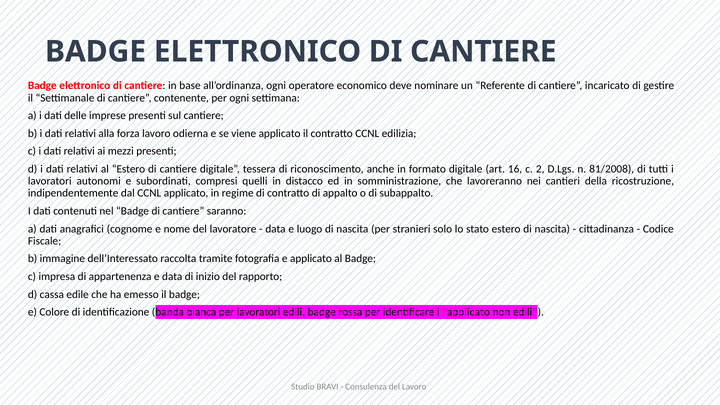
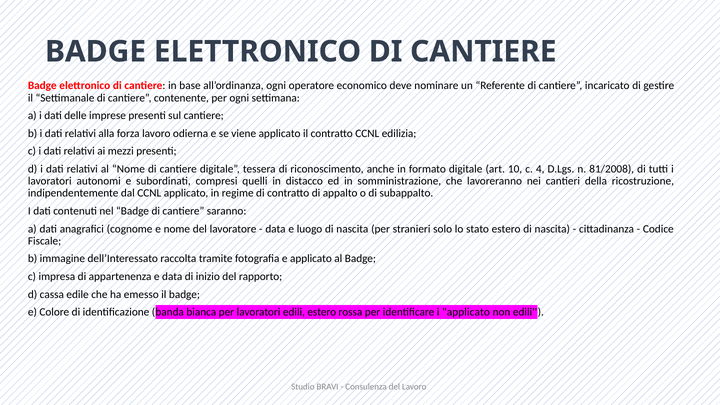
al Estero: Estero -> Nome
16: 16 -> 10
2: 2 -> 4
lavoratori edili badge: badge -> estero
